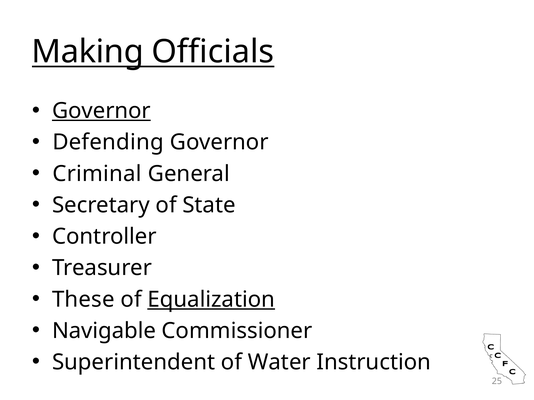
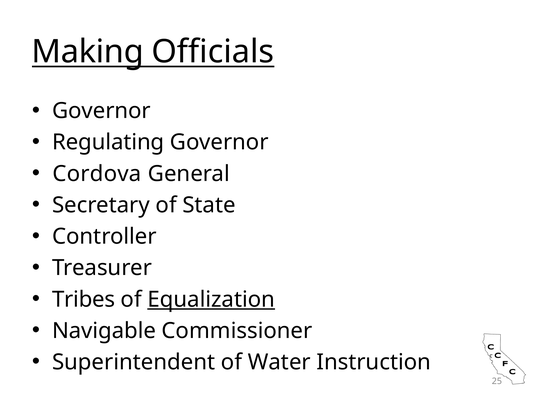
Governor at (101, 111) underline: present -> none
Defending: Defending -> Regulating
Criminal: Criminal -> Cordova
These: These -> Tribes
